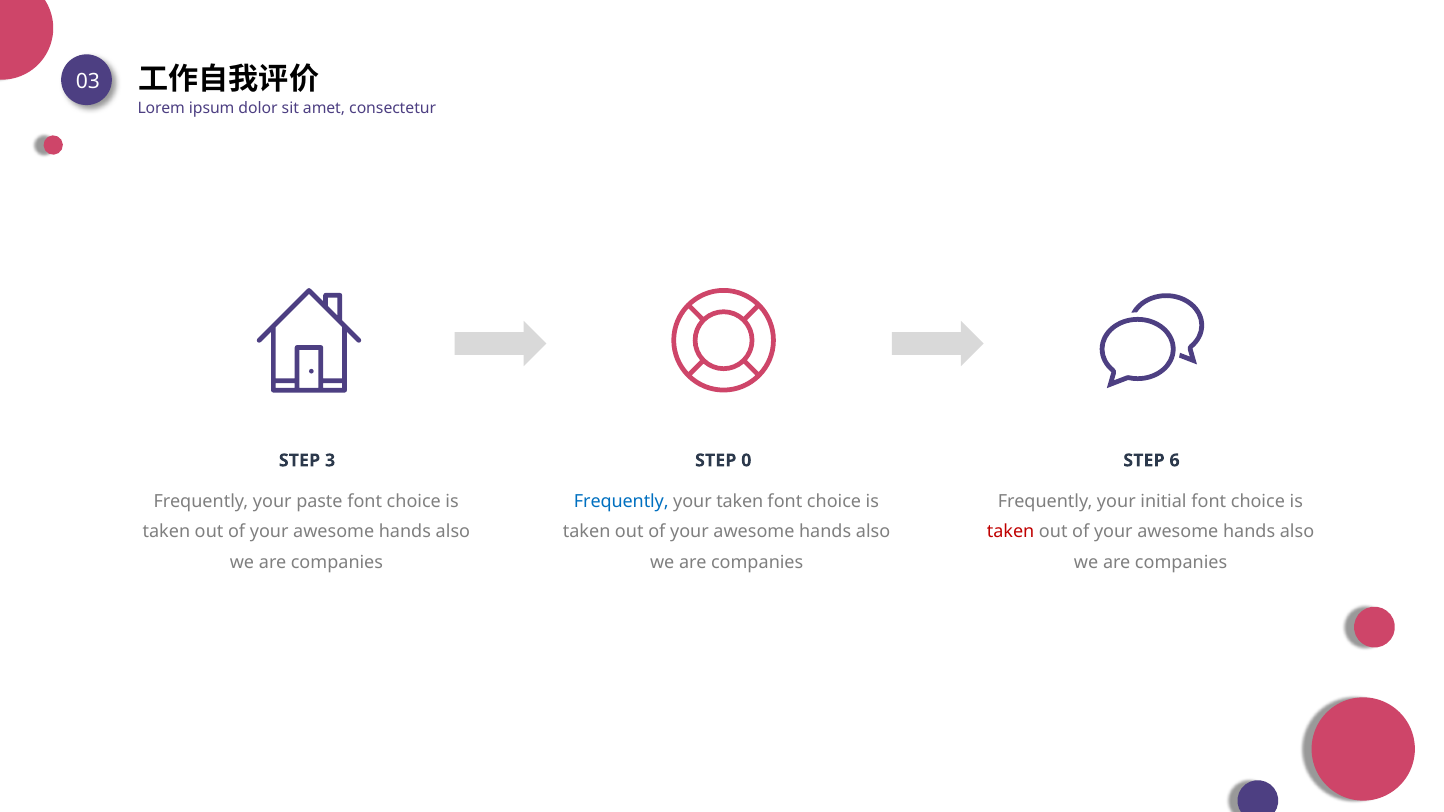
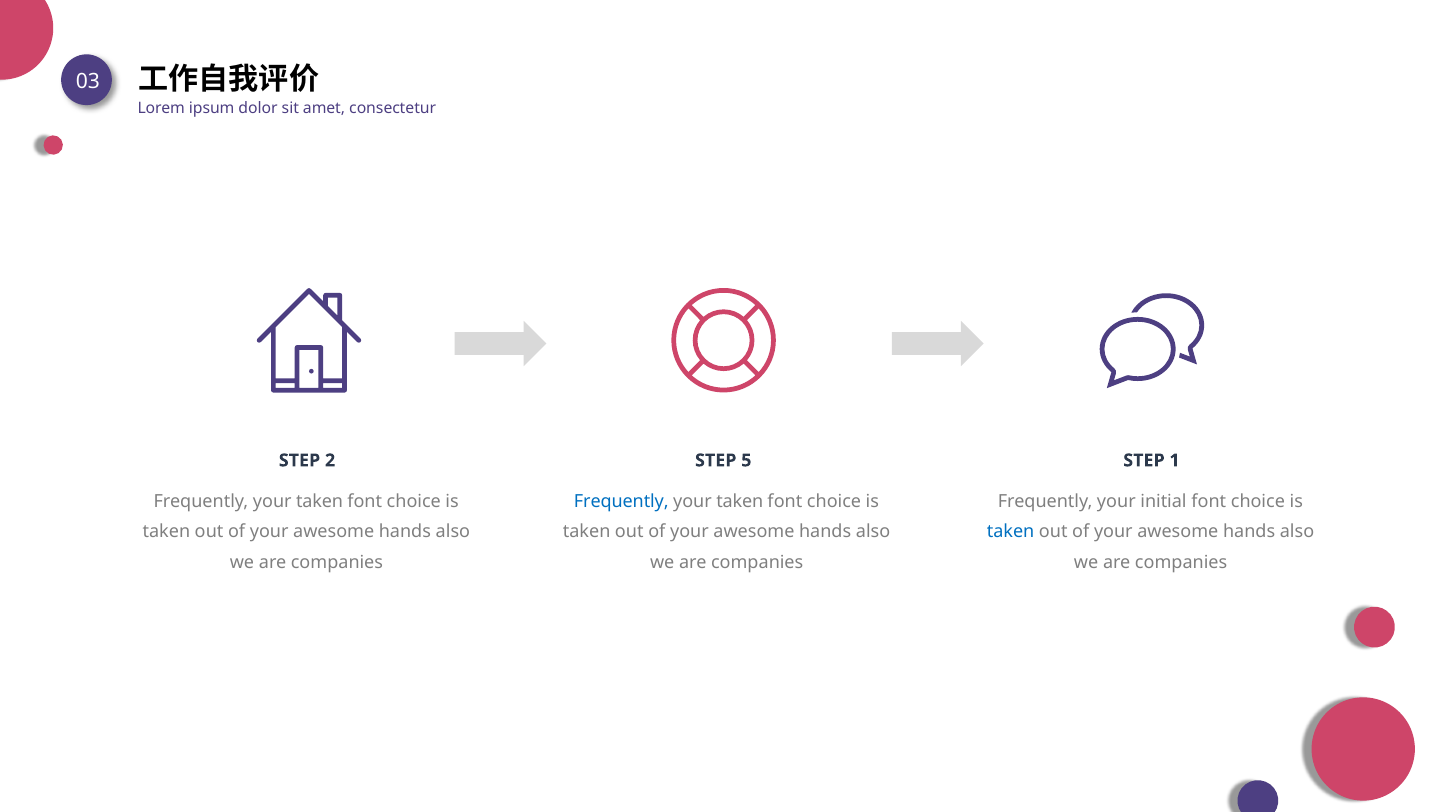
3: 3 -> 2
0: 0 -> 5
6: 6 -> 1
paste at (319, 502): paste -> taken
taken at (1011, 532) colour: red -> blue
